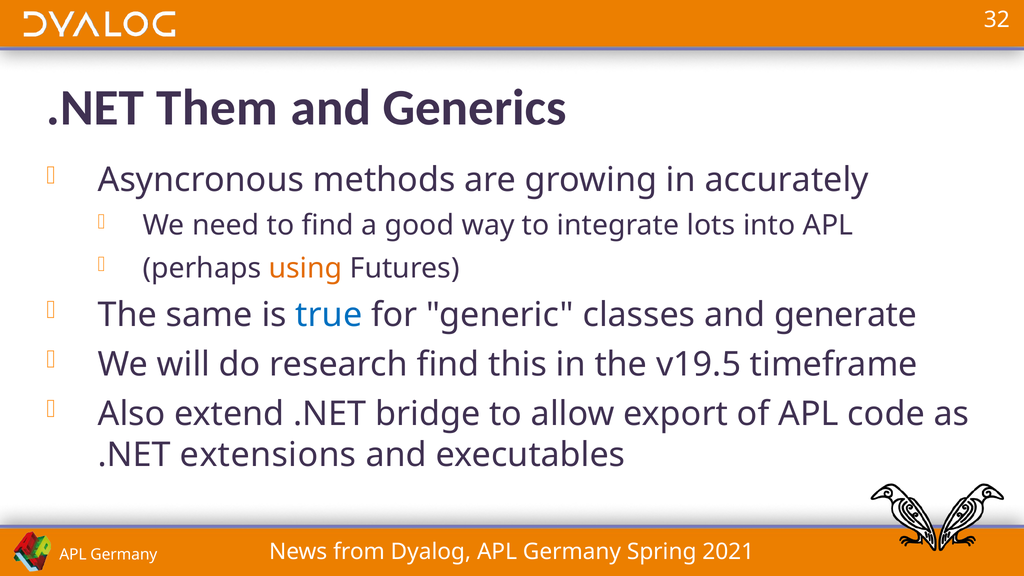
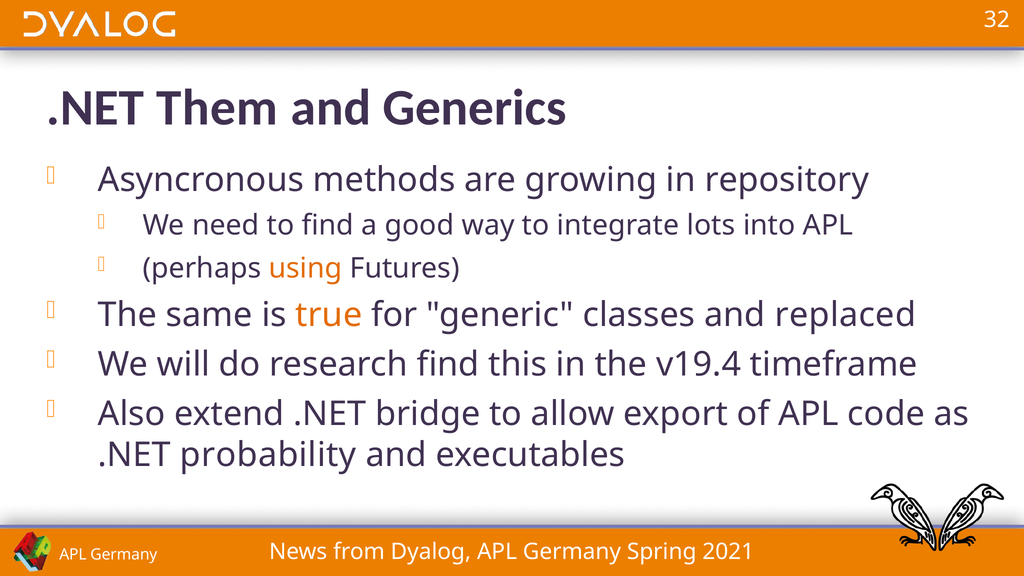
accurately: accurately -> repository
true colour: blue -> orange
generate: generate -> replaced
v19.5: v19.5 -> v19.4
extensions: extensions -> probability
